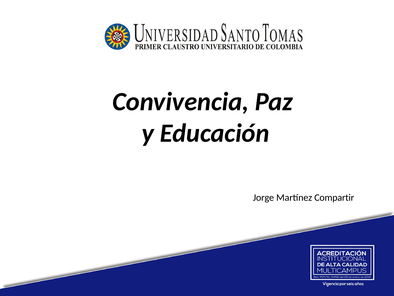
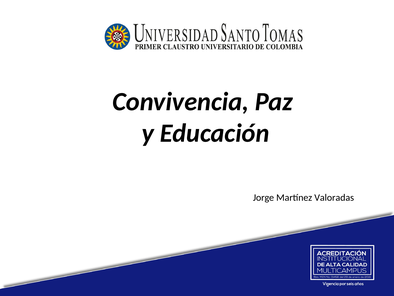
Compartir: Compartir -> Valoradas
